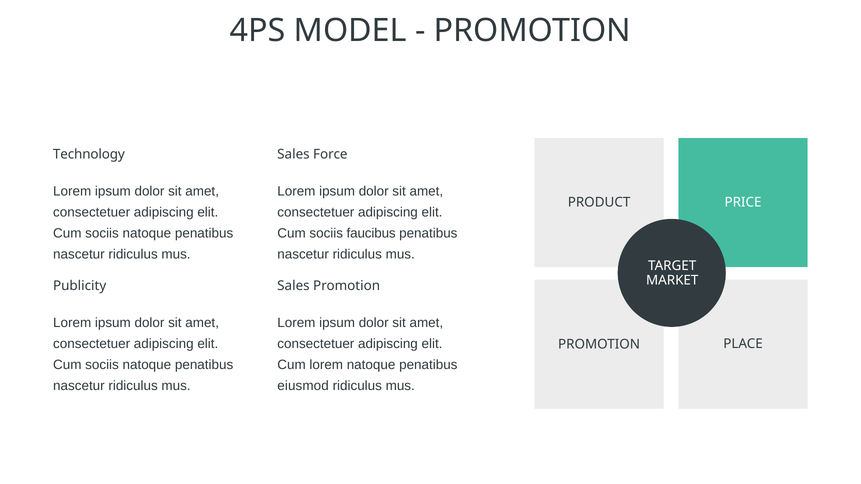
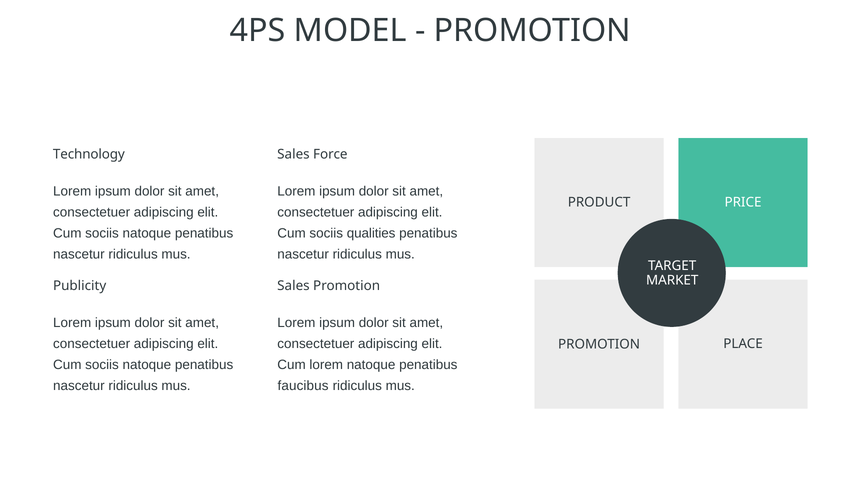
faucibus: faucibus -> qualities
eiusmod: eiusmod -> faucibus
